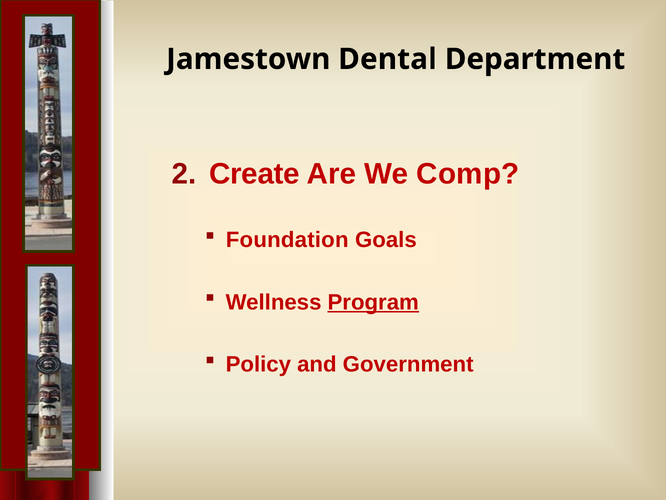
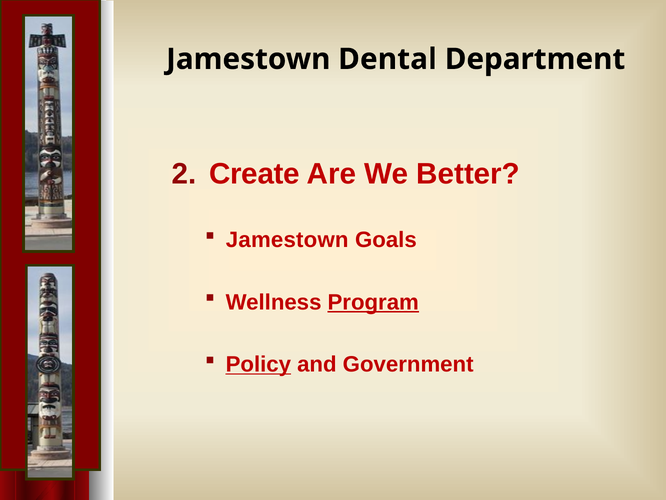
Comp: Comp -> Better
Foundation at (287, 240): Foundation -> Jamestown
Policy underline: none -> present
